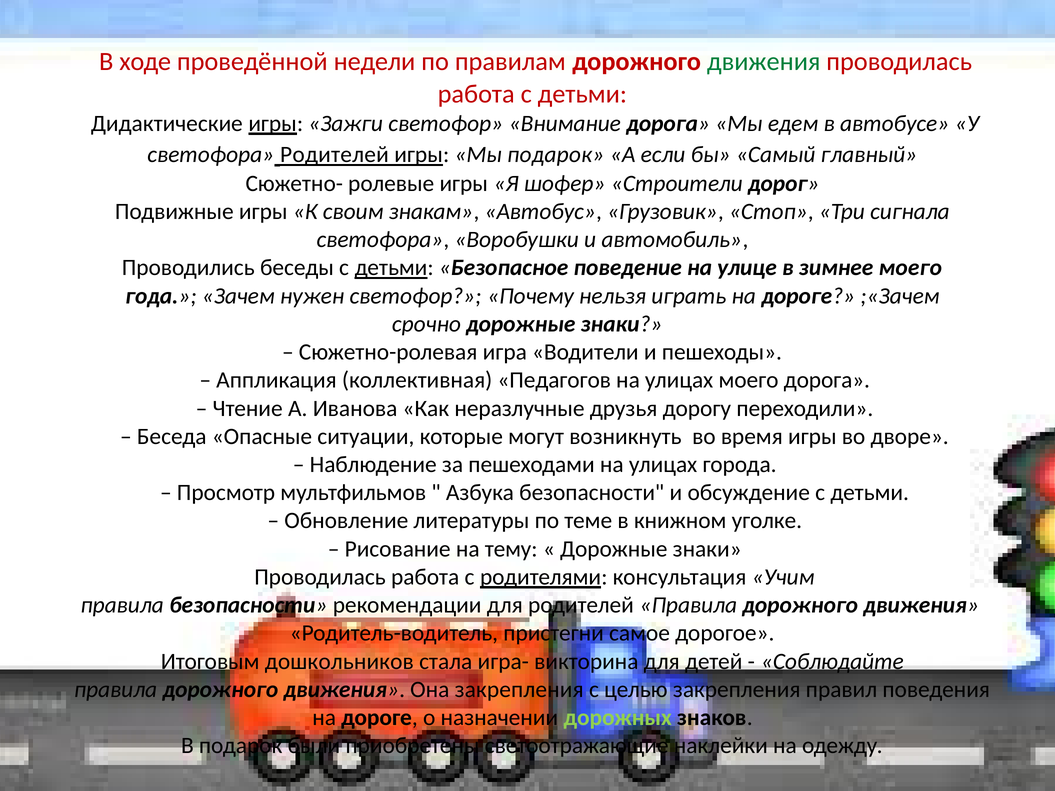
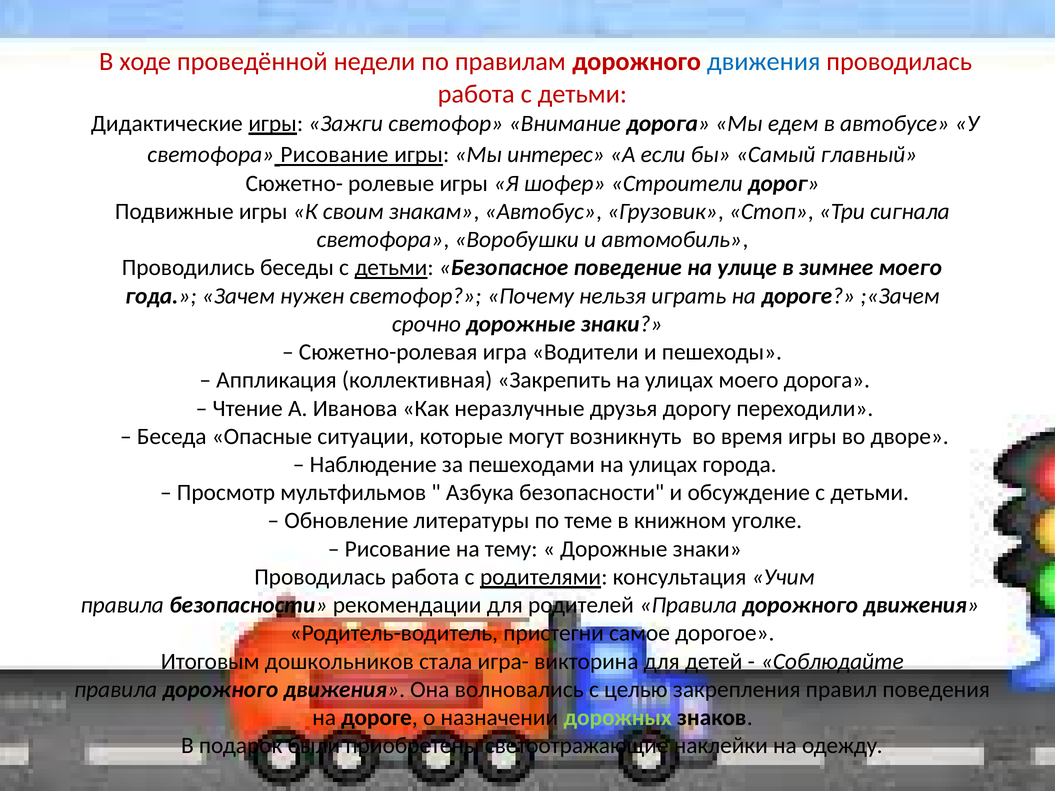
движения at (764, 62) colour: green -> blue
светофора Родителей: Родителей -> Рисование
Мы подарок: подарок -> интерес
Педагогов: Педагогов -> Закрепить
Она закрепления: закрепления -> волновались
